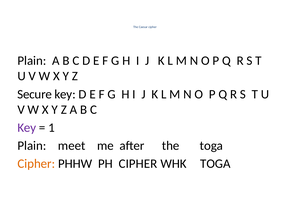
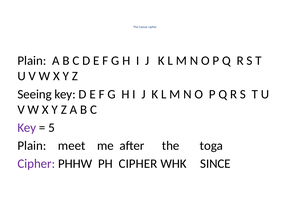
Secure: Secure -> Seeing
1: 1 -> 5
Cipher at (36, 164) colour: orange -> purple
WHK TOGA: TOGA -> SINCE
